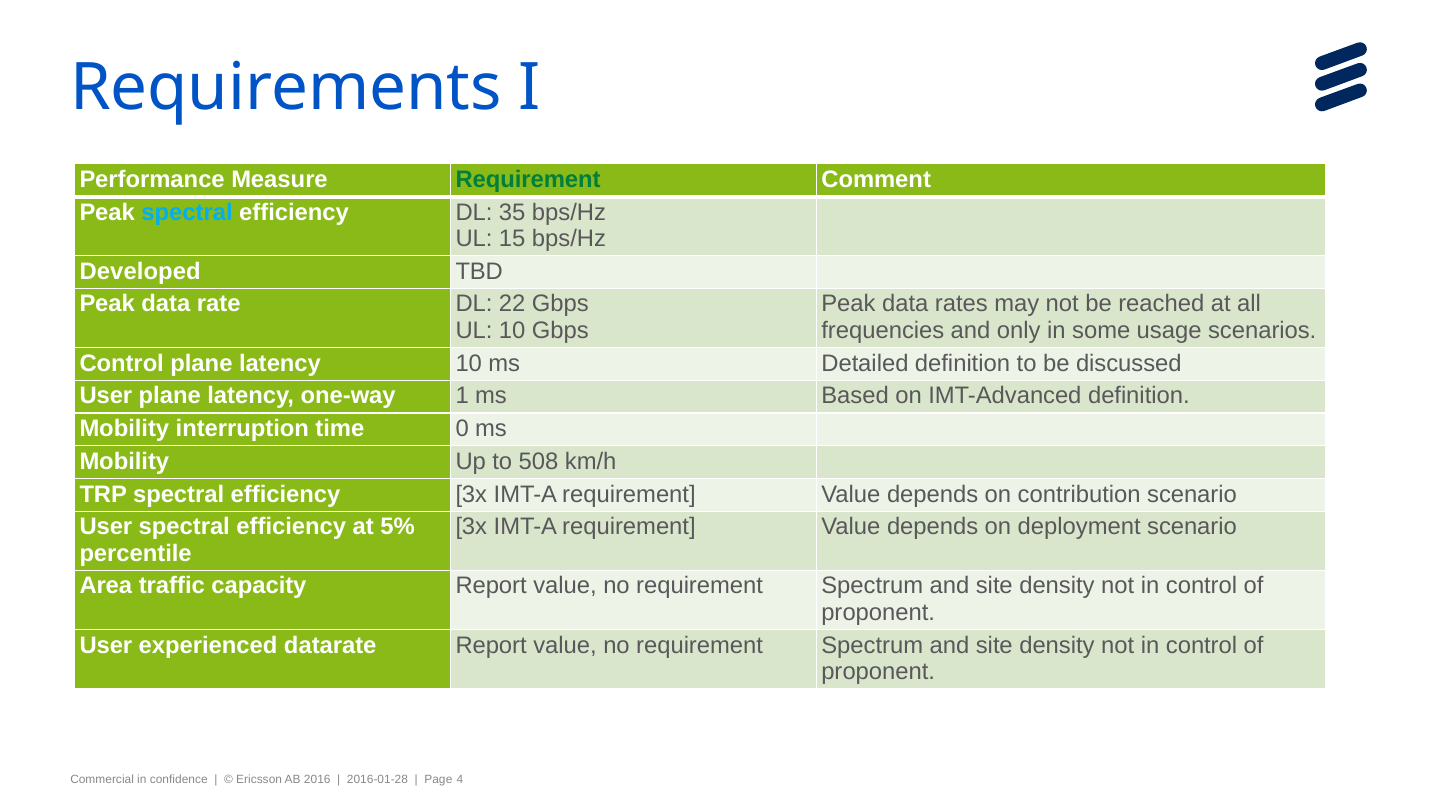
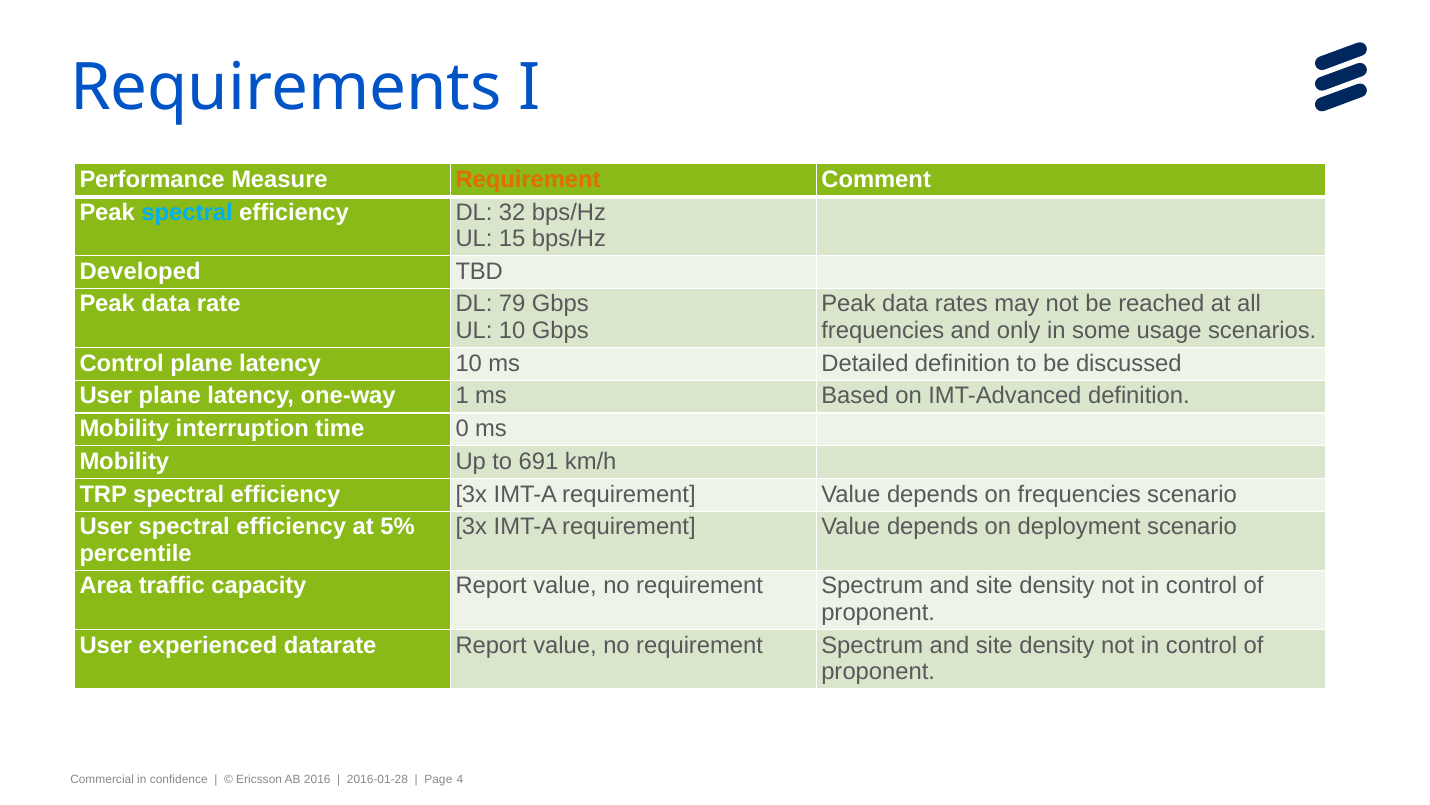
Requirement at (528, 179) colour: green -> orange
35: 35 -> 32
22: 22 -> 79
508: 508 -> 691
on contribution: contribution -> frequencies
